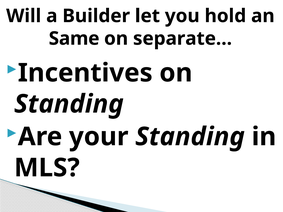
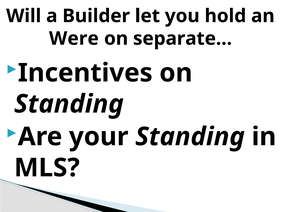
Same: Same -> Were
